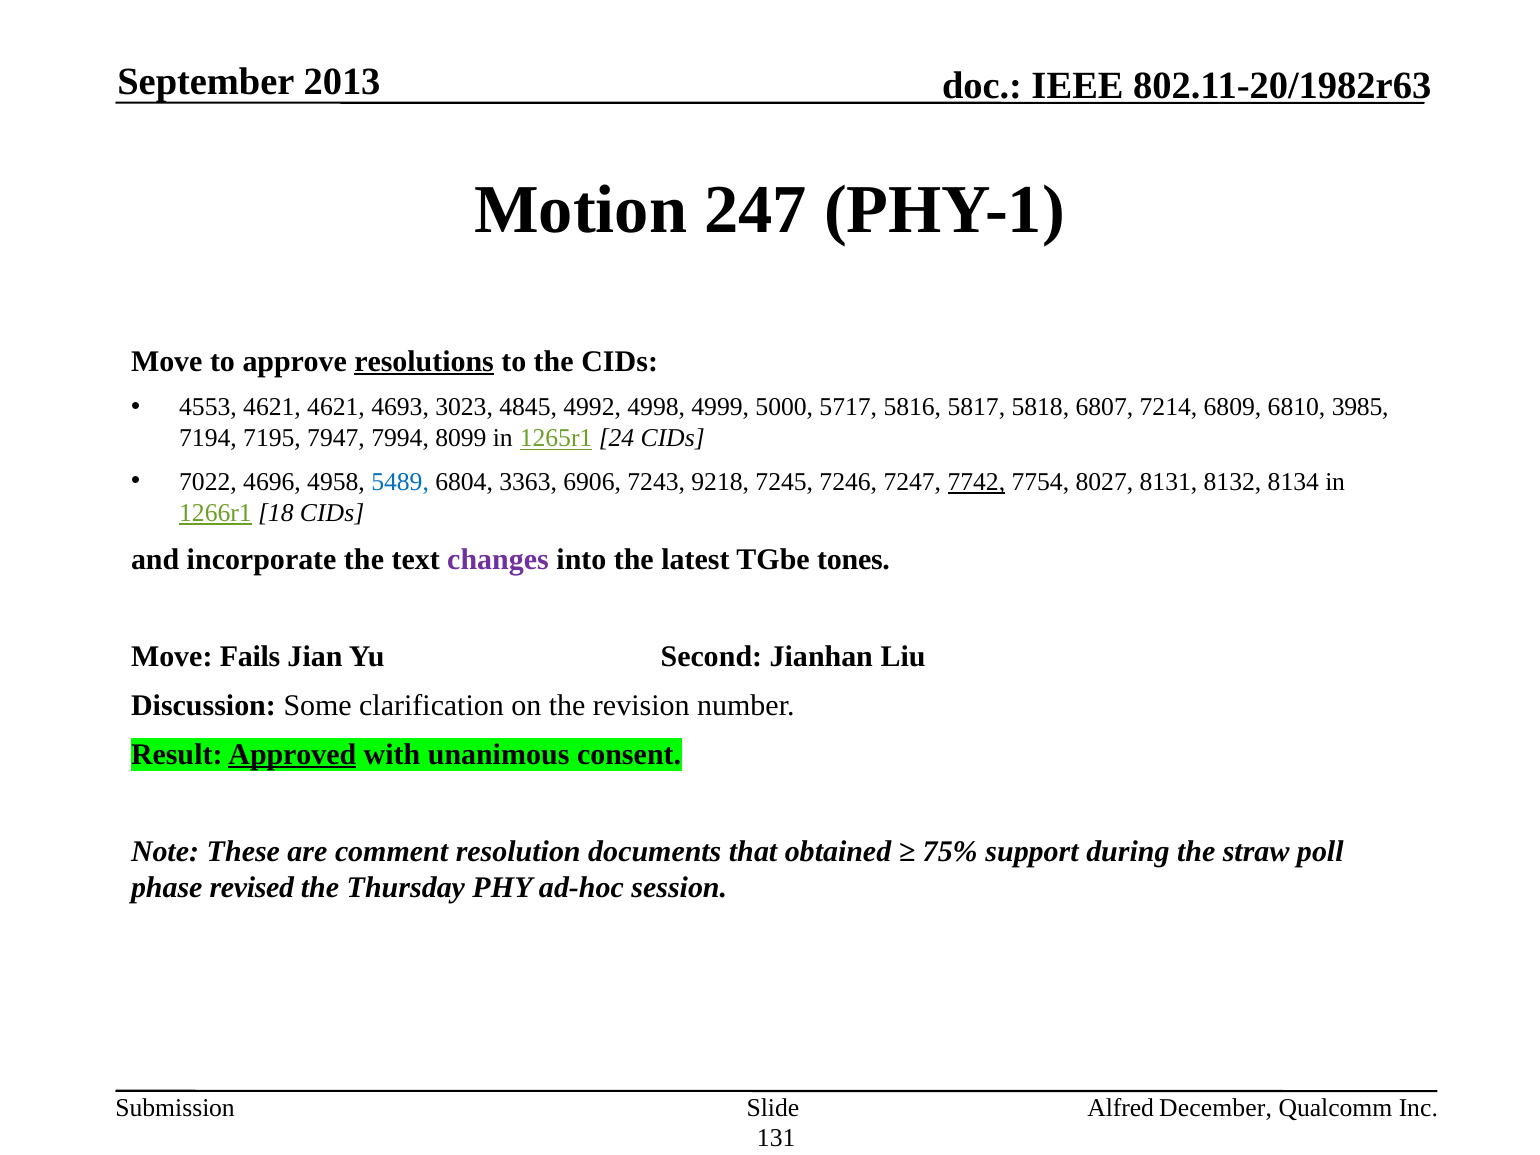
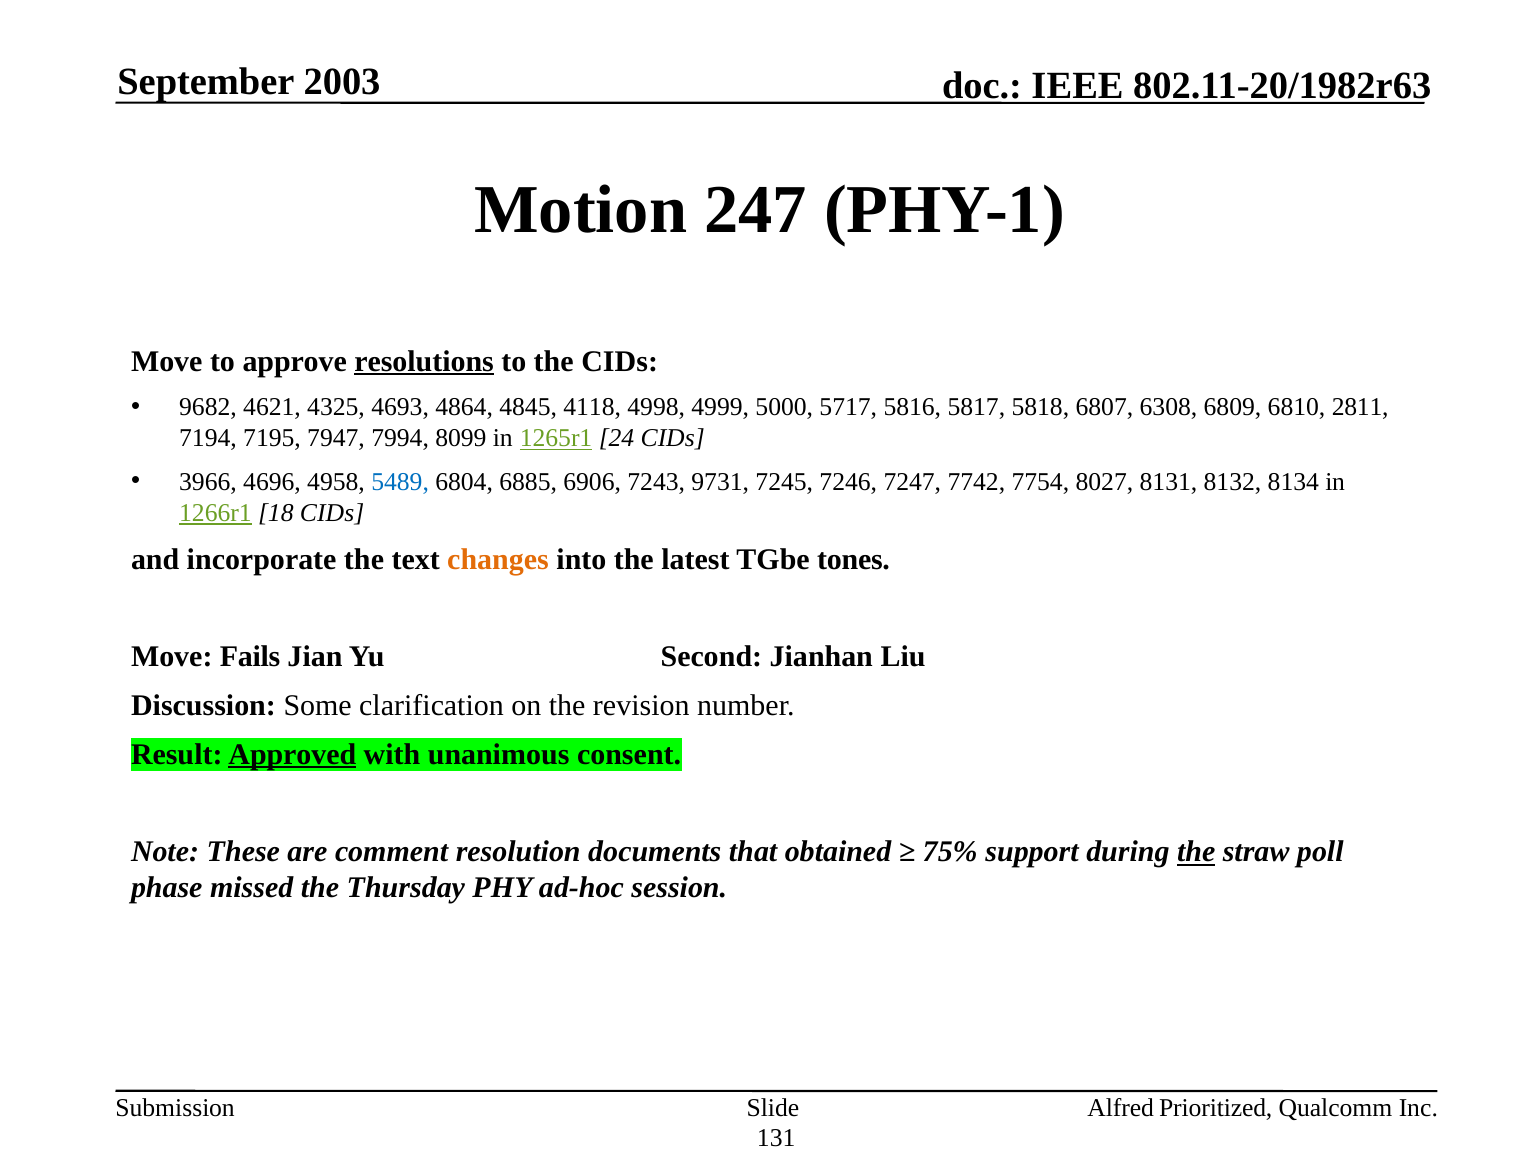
2013: 2013 -> 2003
4553: 4553 -> 9682
4621 4621: 4621 -> 4325
3023: 3023 -> 4864
4992: 4992 -> 4118
7214: 7214 -> 6308
3985: 3985 -> 2811
7022: 7022 -> 3966
3363: 3363 -> 6885
9218: 9218 -> 9731
7742 underline: present -> none
changes colour: purple -> orange
the at (1196, 852) underline: none -> present
revised: revised -> missed
December: December -> Prioritized
